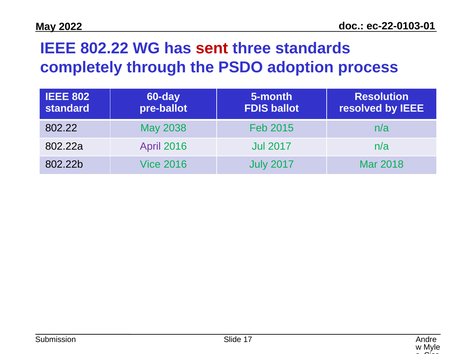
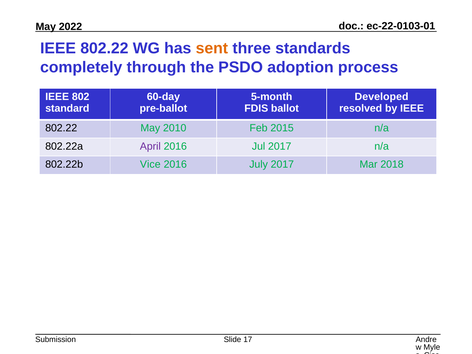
sent colour: red -> orange
Resolution: Resolution -> Developed
2038: 2038 -> 2010
